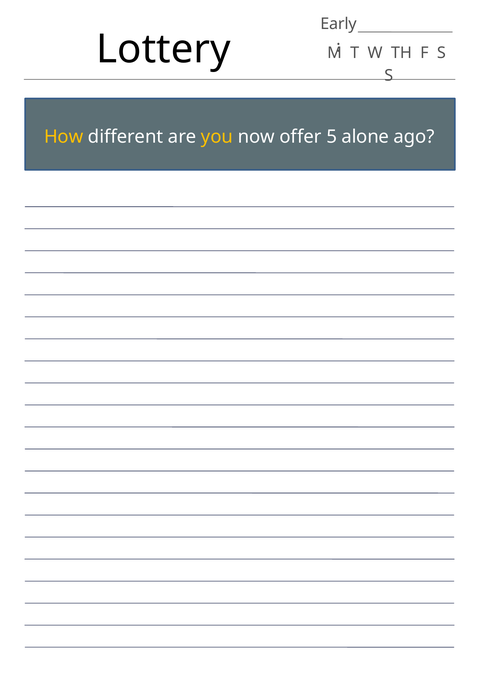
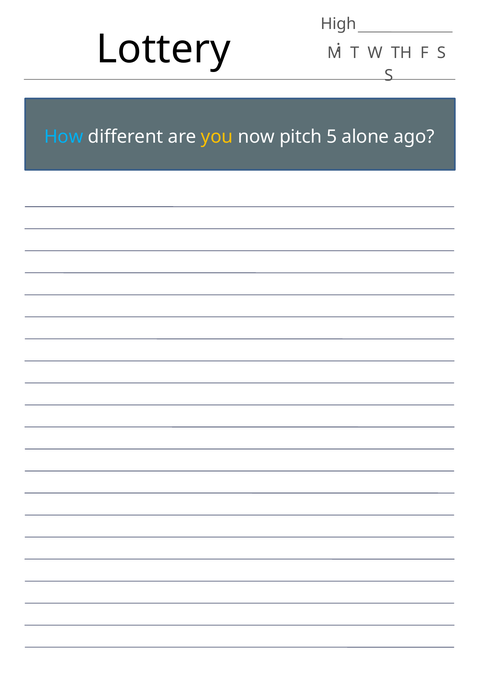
Early: Early -> High
How colour: yellow -> light blue
offer: offer -> pitch
